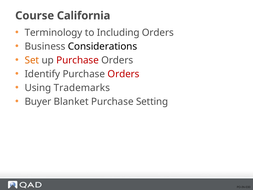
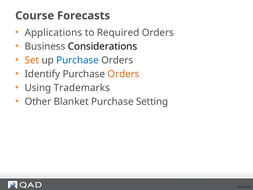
California: California -> Forecasts
Terminology: Terminology -> Applications
Including: Including -> Required
Purchase at (78, 60) colour: red -> blue
Orders at (124, 74) colour: red -> orange
Buyer: Buyer -> Other
